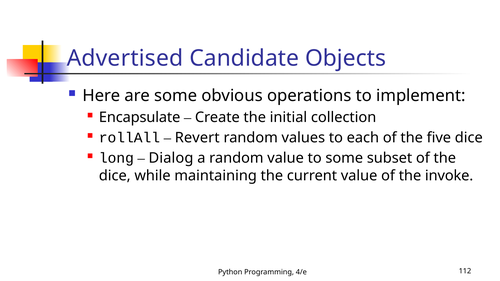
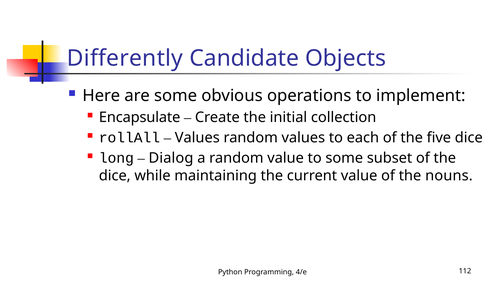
Advertised: Advertised -> Differently
Revert at (197, 138): Revert -> Values
invoke: invoke -> nouns
